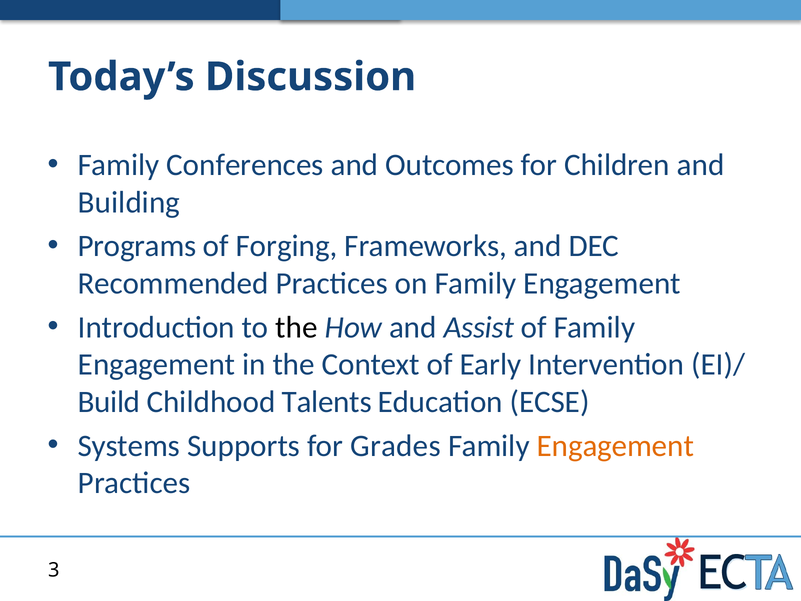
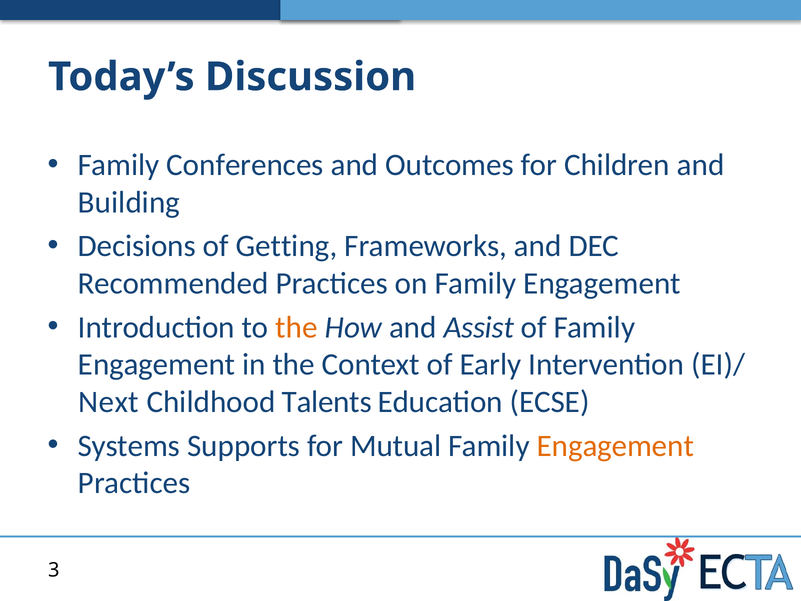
Programs: Programs -> Decisions
Forging: Forging -> Getting
the at (296, 327) colour: black -> orange
Build: Build -> Next
Grades: Grades -> Mutual
